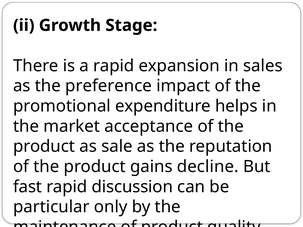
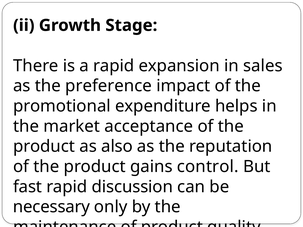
sale: sale -> also
decline: decline -> control
particular: particular -> necessary
